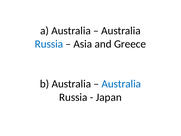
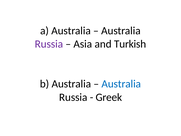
Russia at (49, 44) colour: blue -> purple
Greece: Greece -> Turkish
Japan: Japan -> Greek
